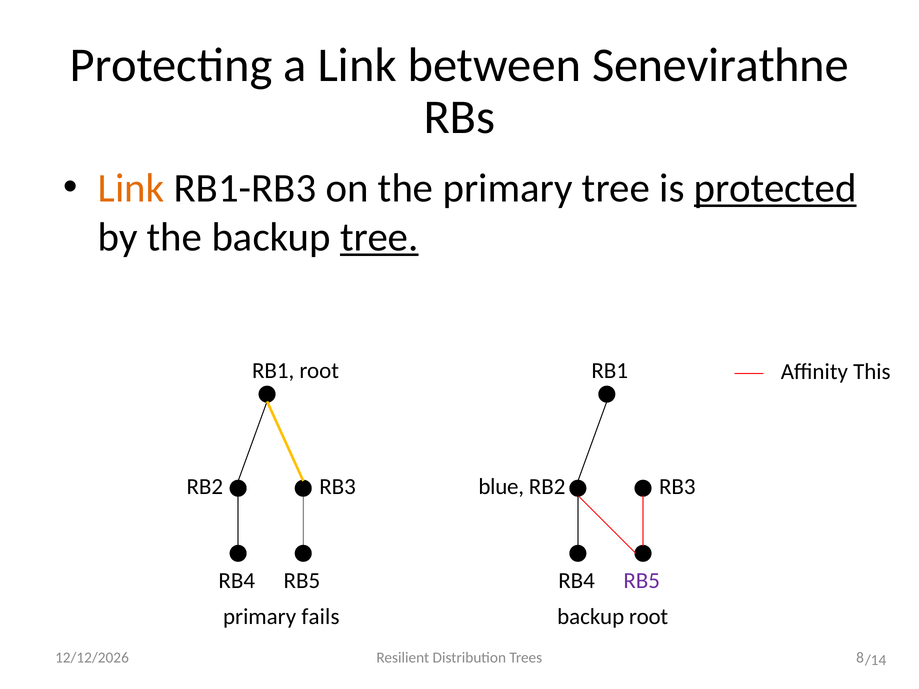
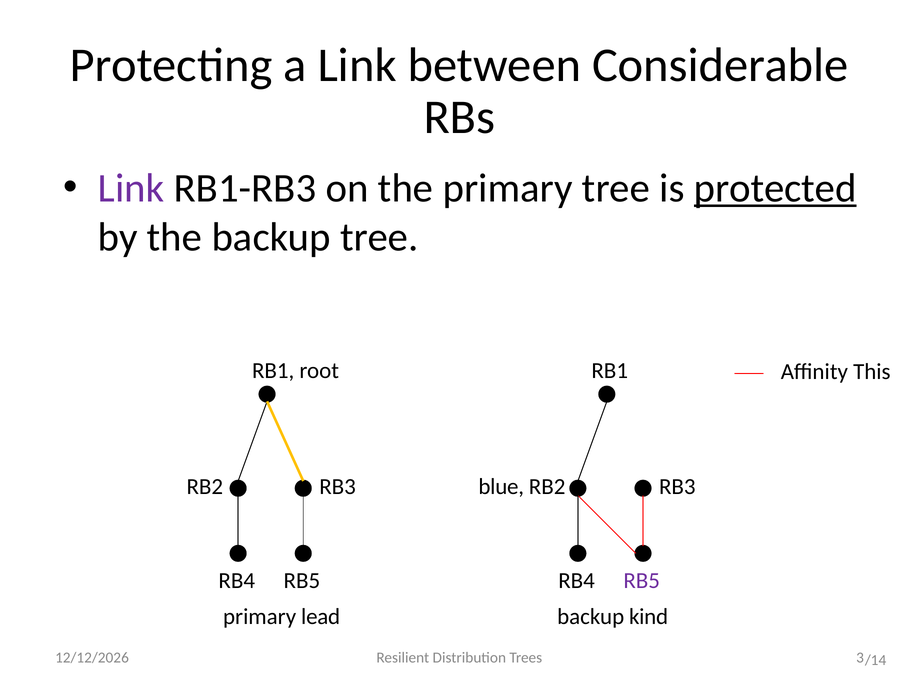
Senevirathne: Senevirathne -> Considerable
Link at (131, 188) colour: orange -> purple
tree at (379, 237) underline: present -> none
fails: fails -> lead
backup root: root -> kind
8: 8 -> 3
